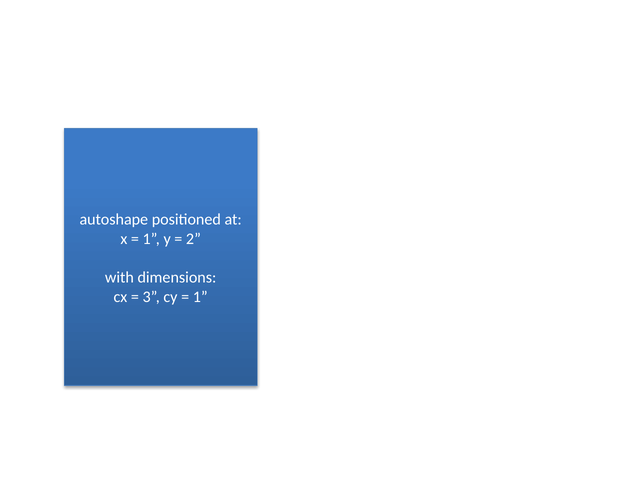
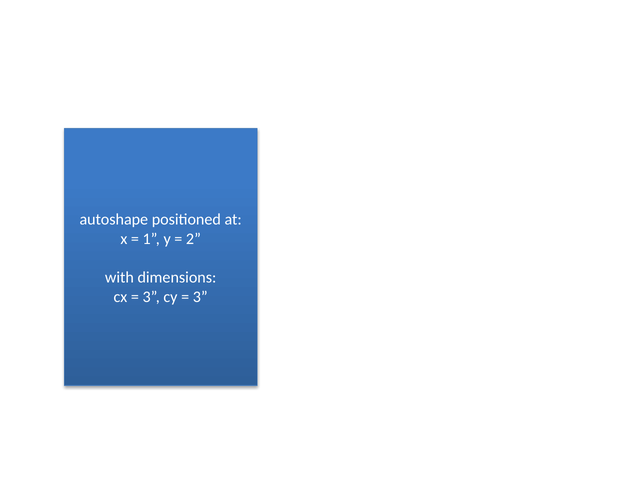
1 at (200, 297): 1 -> 3
